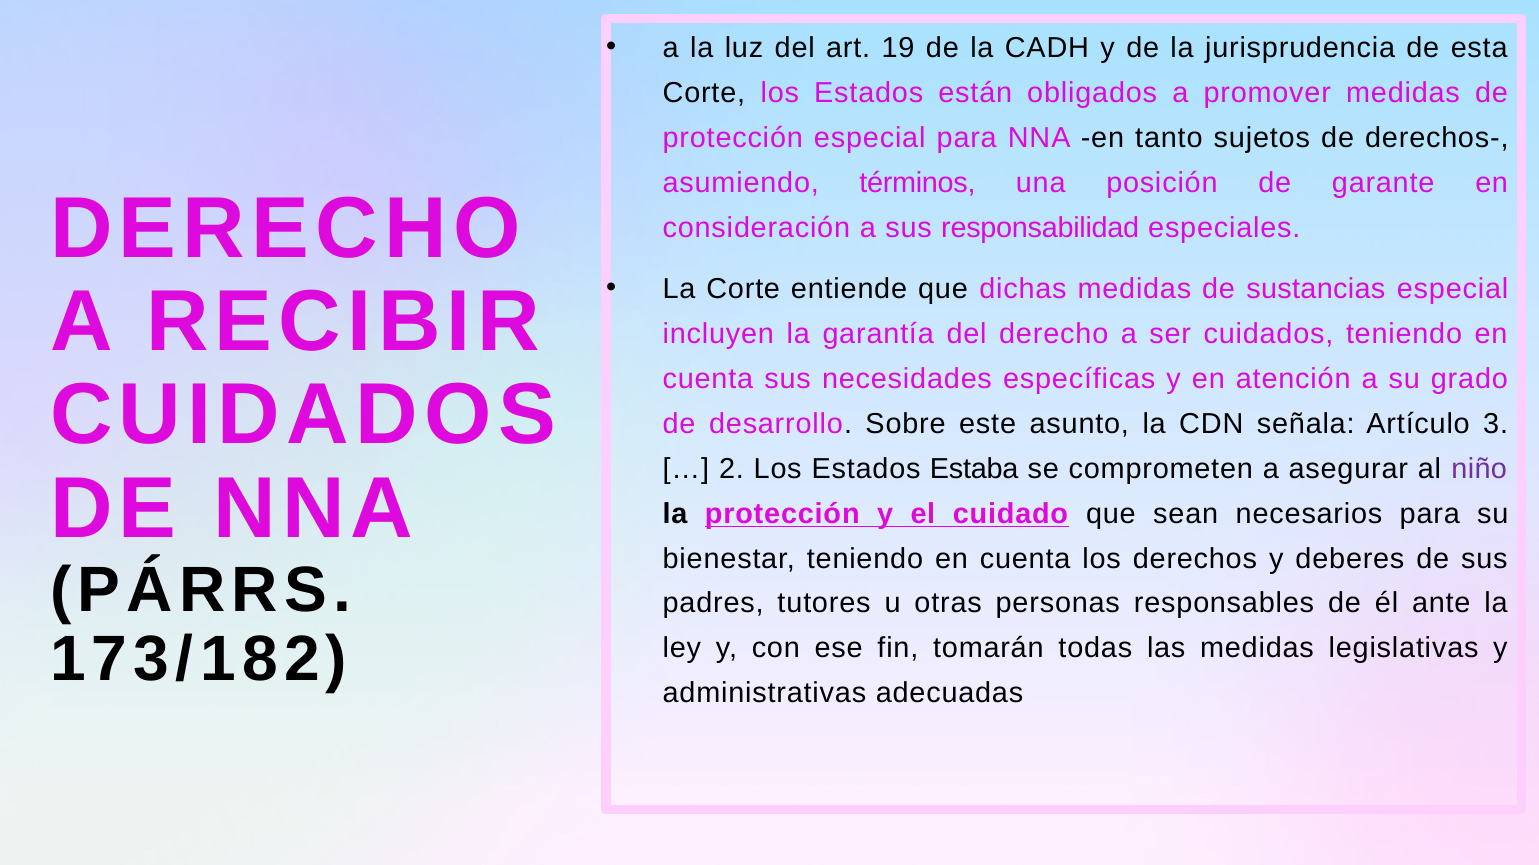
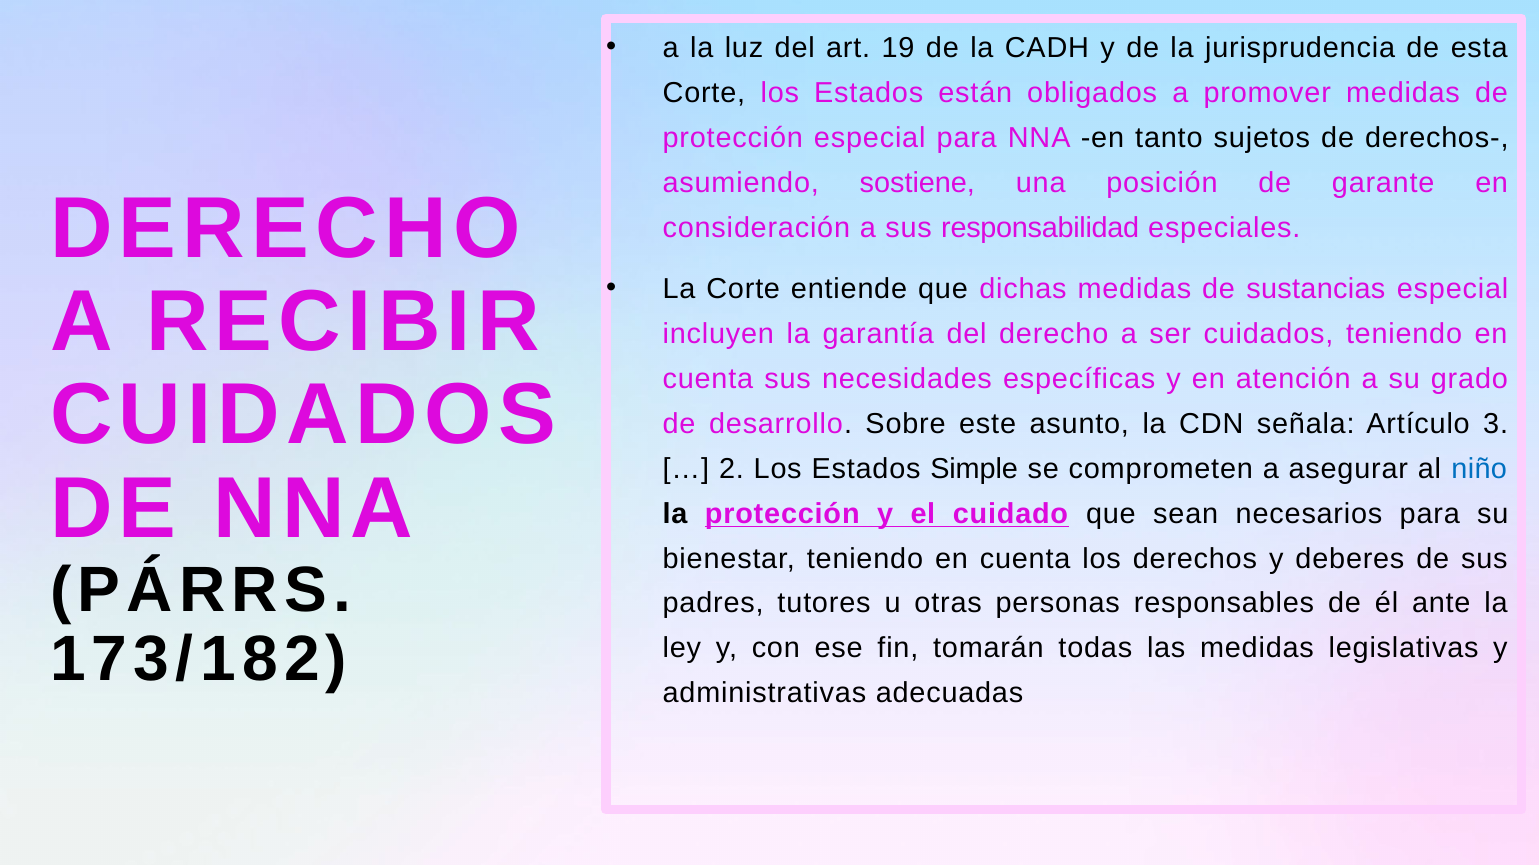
términos: términos -> sostiene
Estaba: Estaba -> Simple
niño colour: purple -> blue
